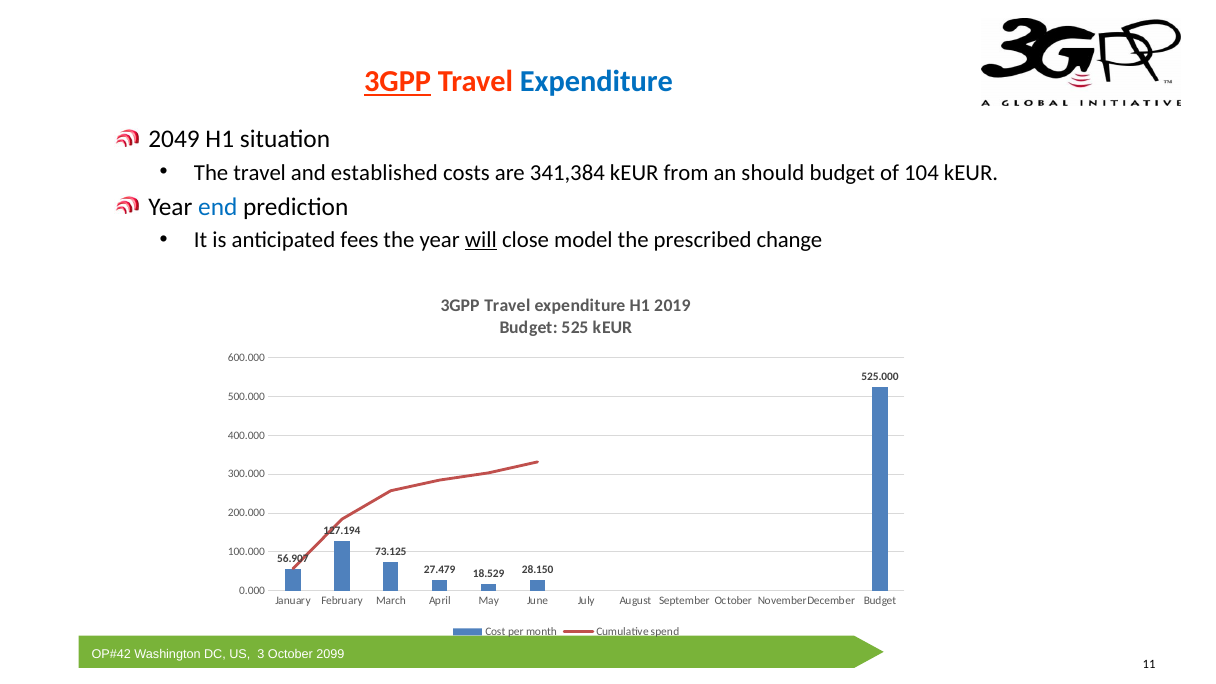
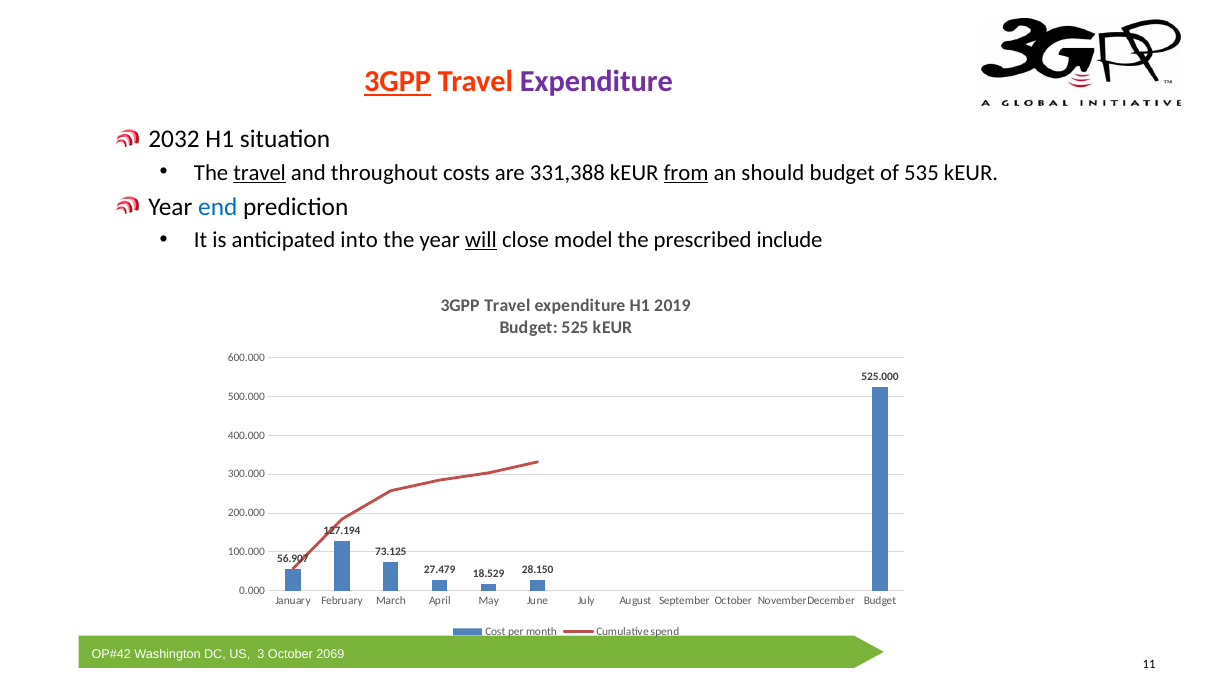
Expenditure at (596, 82) colour: blue -> purple
2049: 2049 -> 2032
travel at (260, 173) underline: none -> present
established: established -> throughout
341,384: 341,384 -> 331,388
from underline: none -> present
104: 104 -> 535
fees: fees -> into
change: change -> include
2099: 2099 -> 2069
